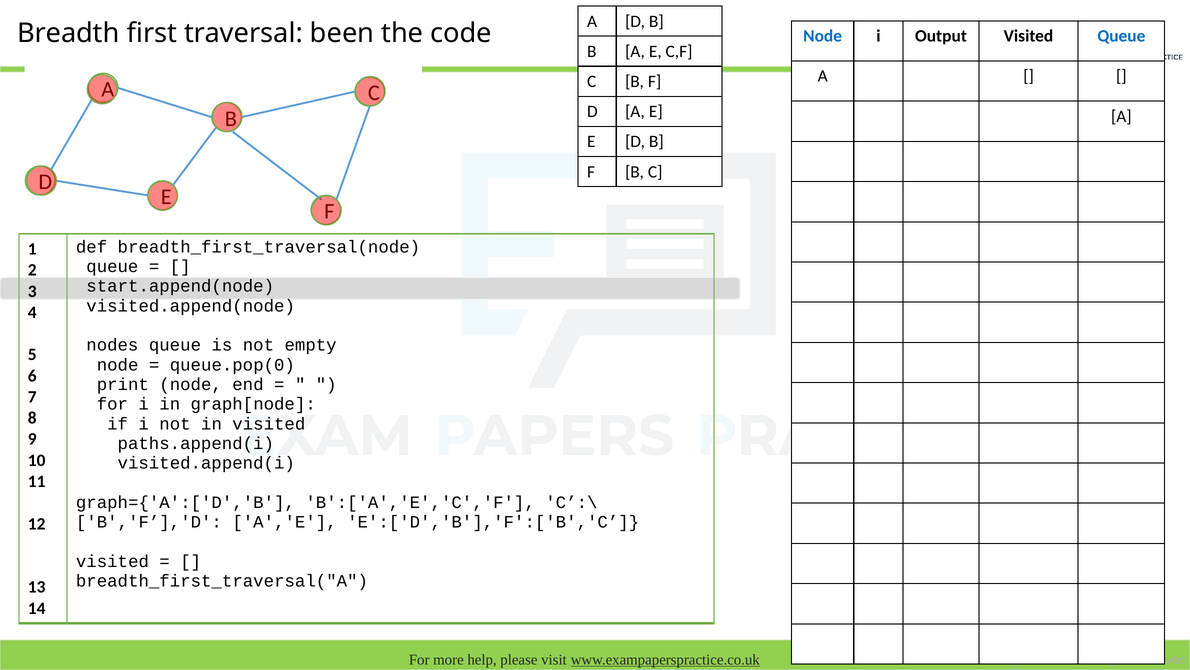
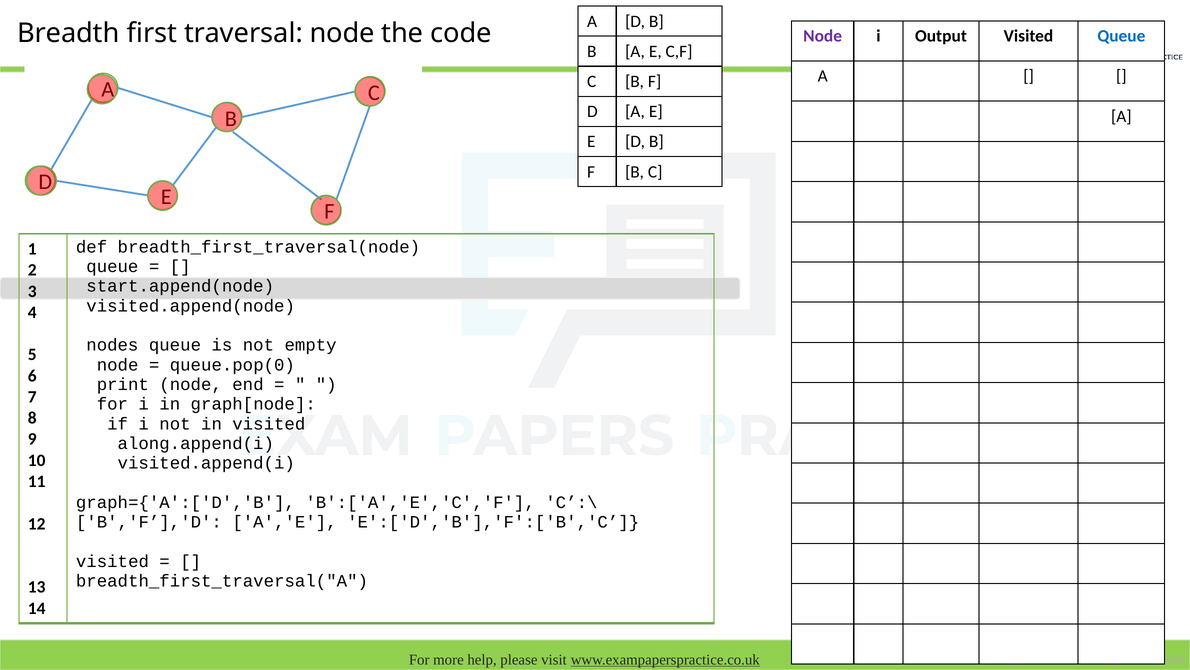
traversal been: been -> node
Node at (823, 36) colour: blue -> purple
paths.append(i: paths.append(i -> along.append(i
